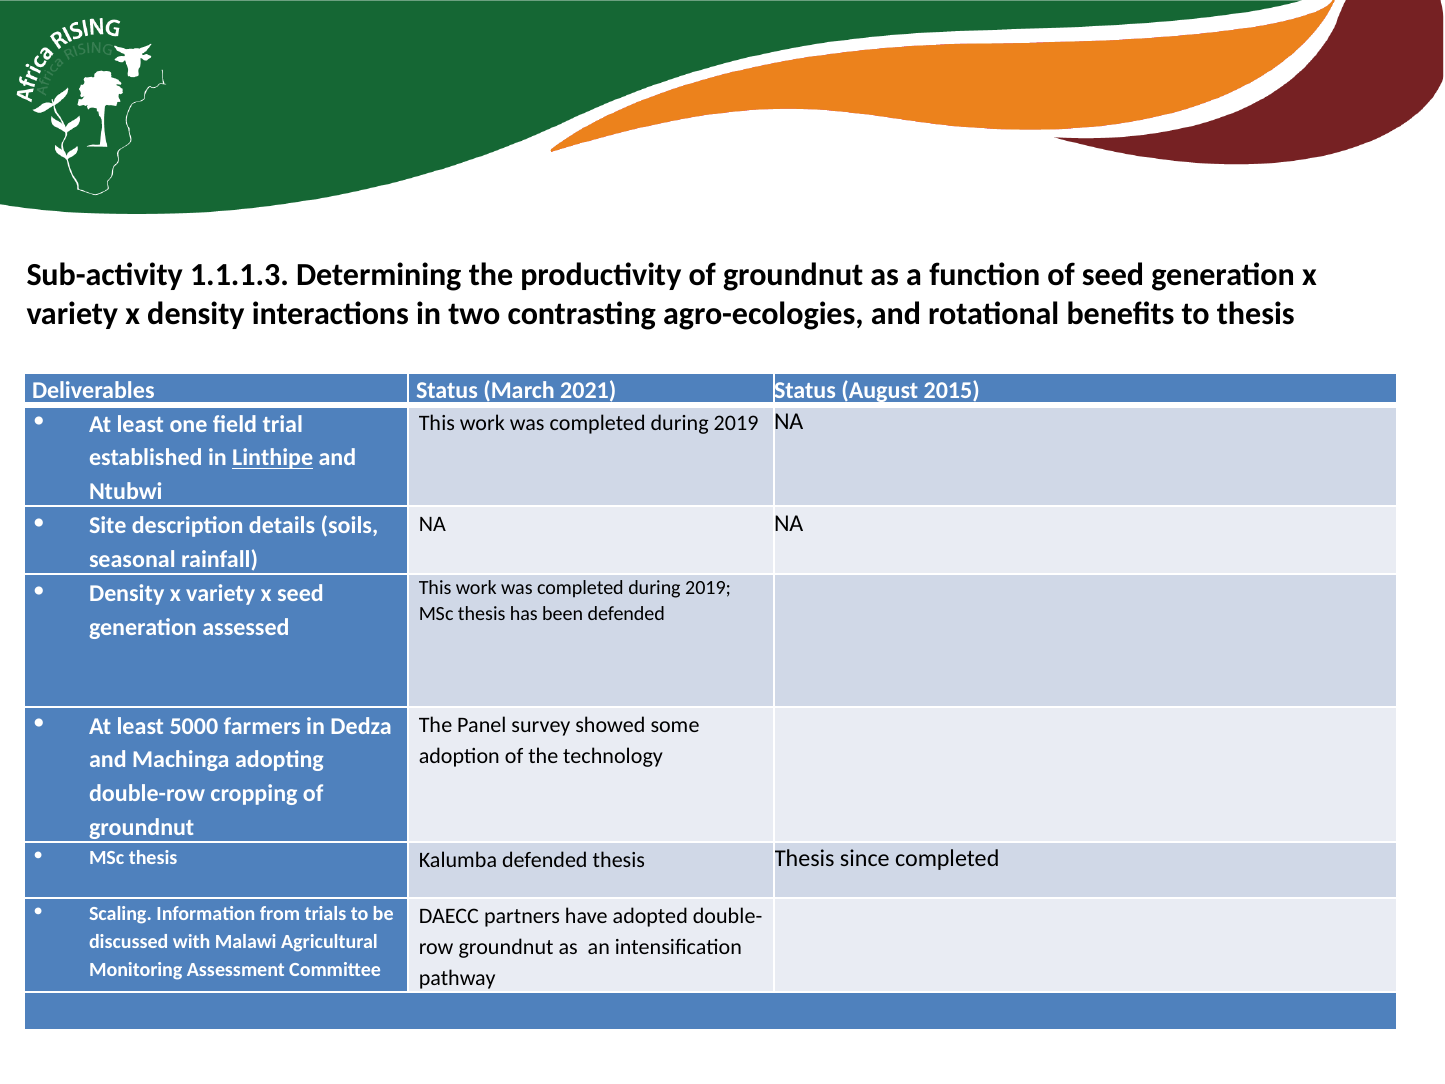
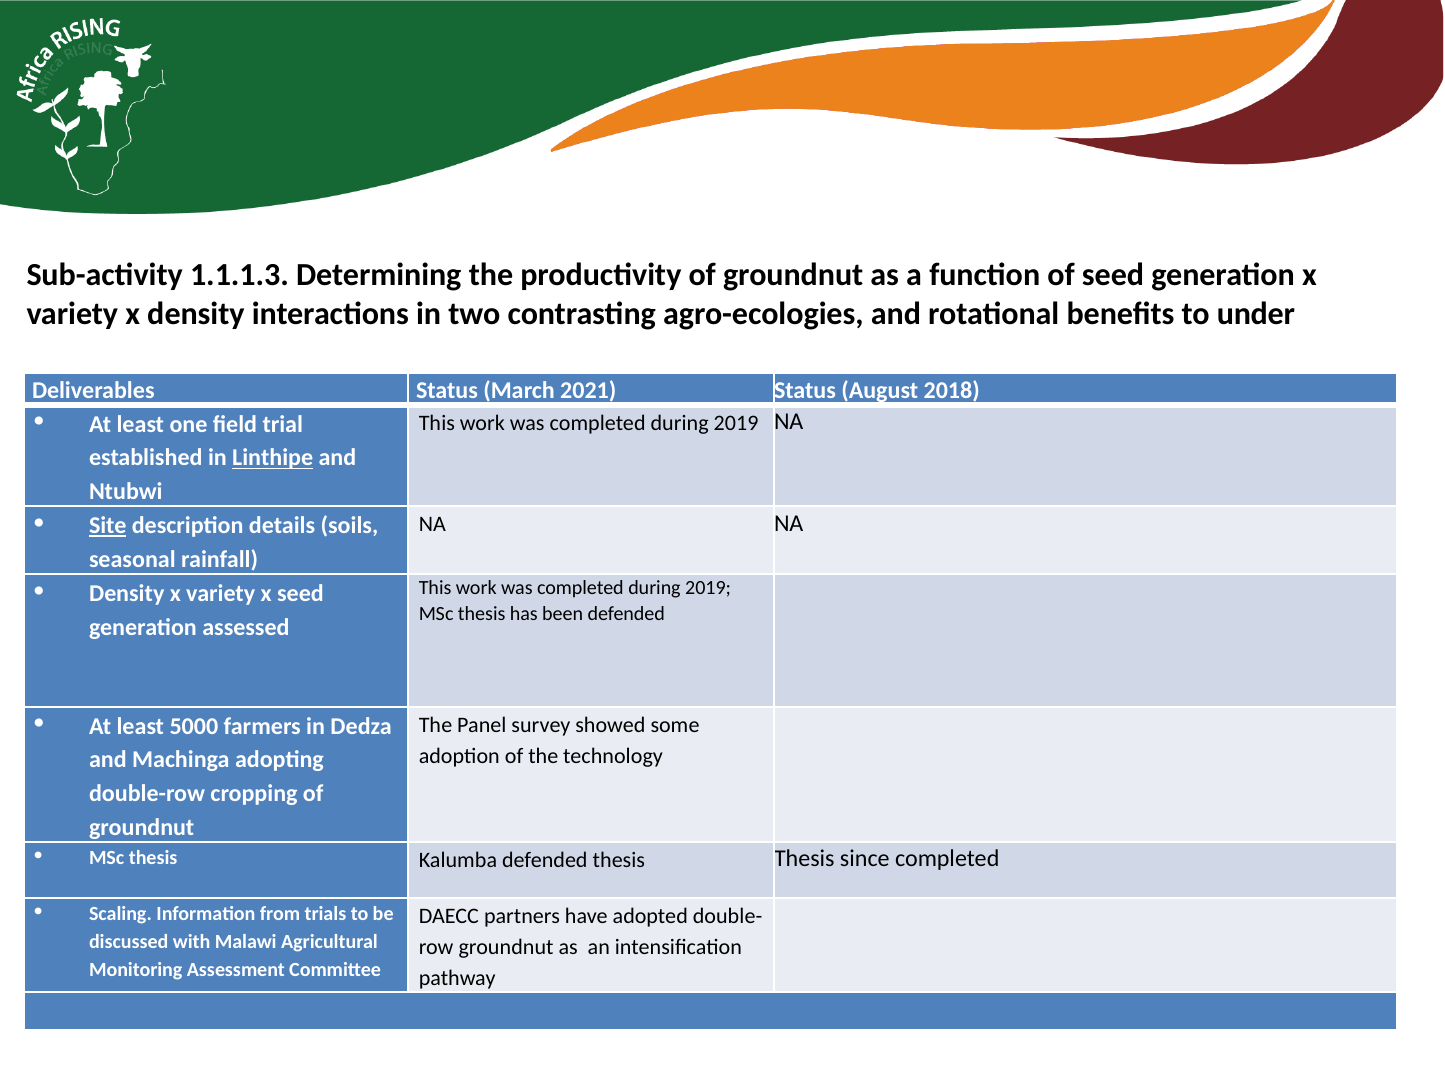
to thesis: thesis -> under
2015: 2015 -> 2018
Site underline: none -> present
